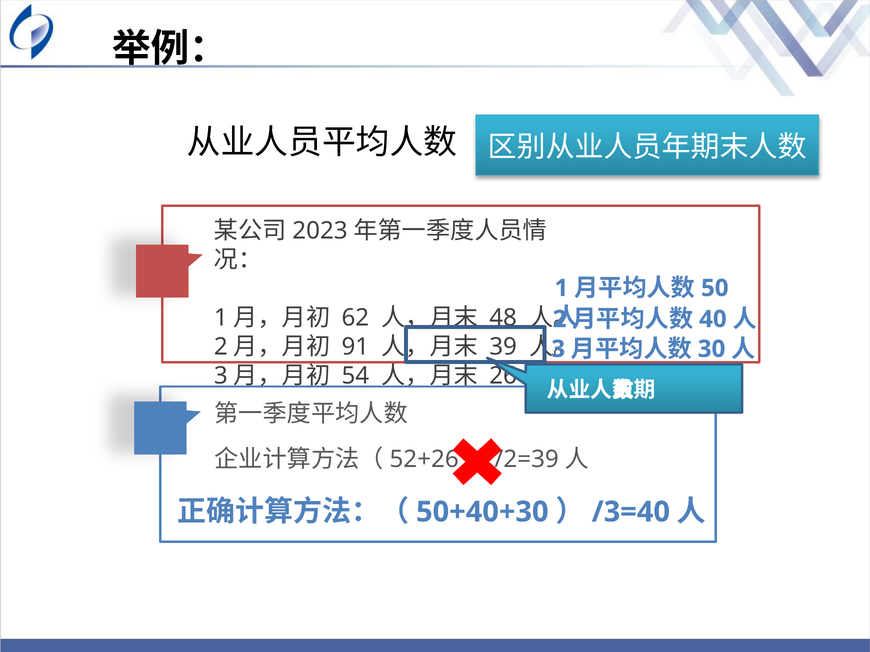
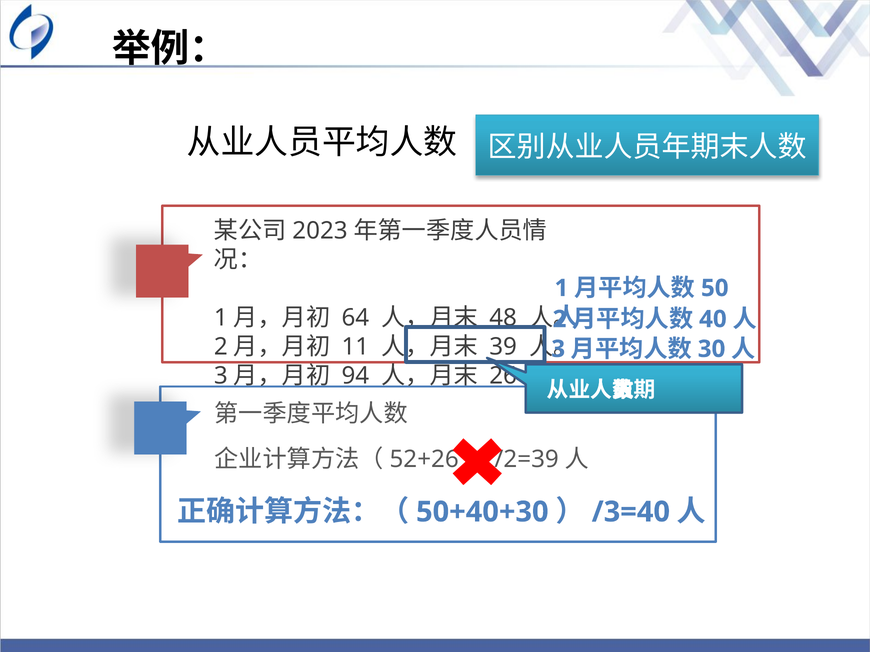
62: 62 -> 64
91: 91 -> 11
54: 54 -> 94
